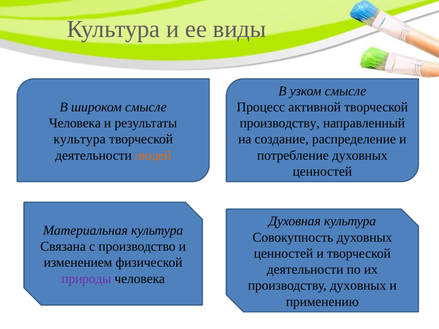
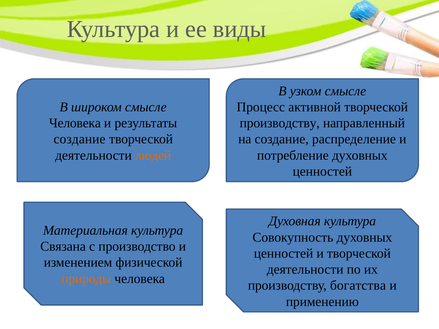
культура at (80, 139): культура -> создание
природы colour: purple -> orange
производству духовных: духовных -> богатства
